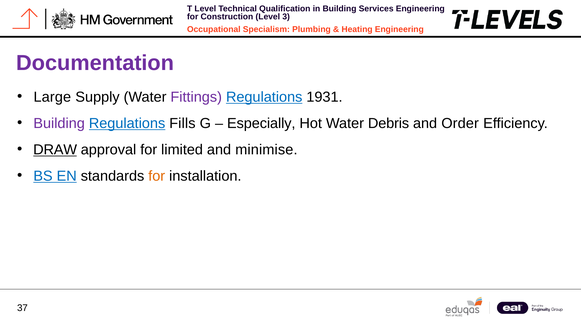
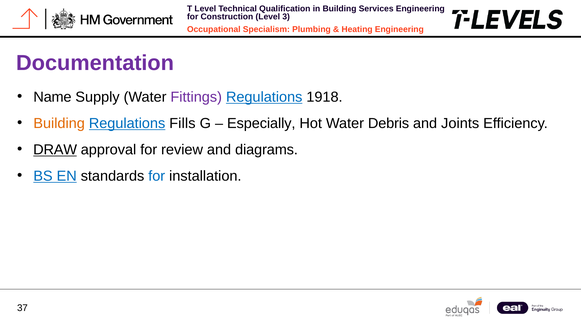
Large: Large -> Name
1931: 1931 -> 1918
Building at (59, 123) colour: purple -> orange
Order: Order -> Joints
limited: limited -> review
minimise: minimise -> diagrams
for at (157, 176) colour: orange -> blue
